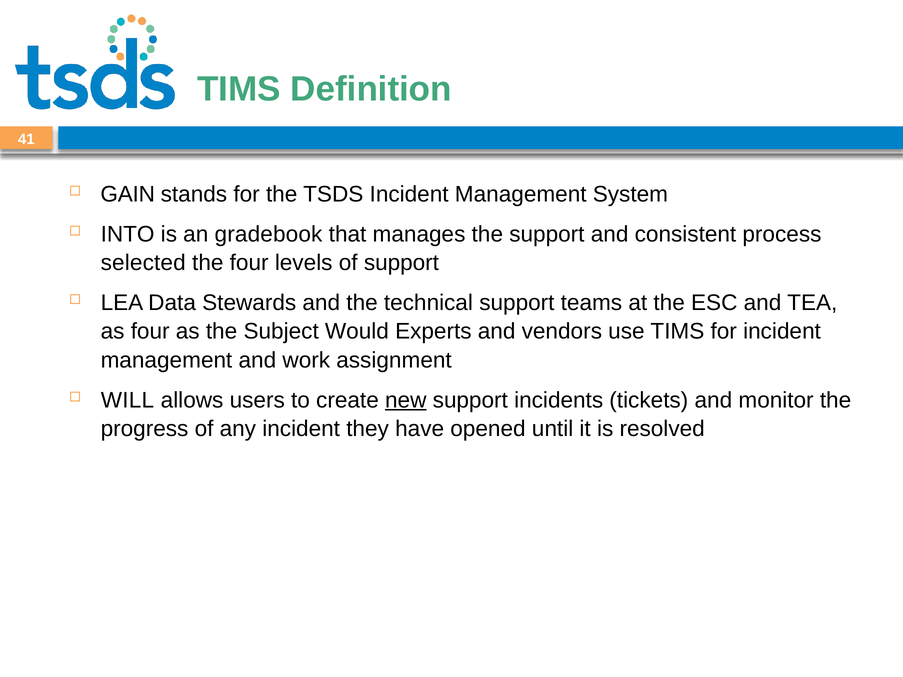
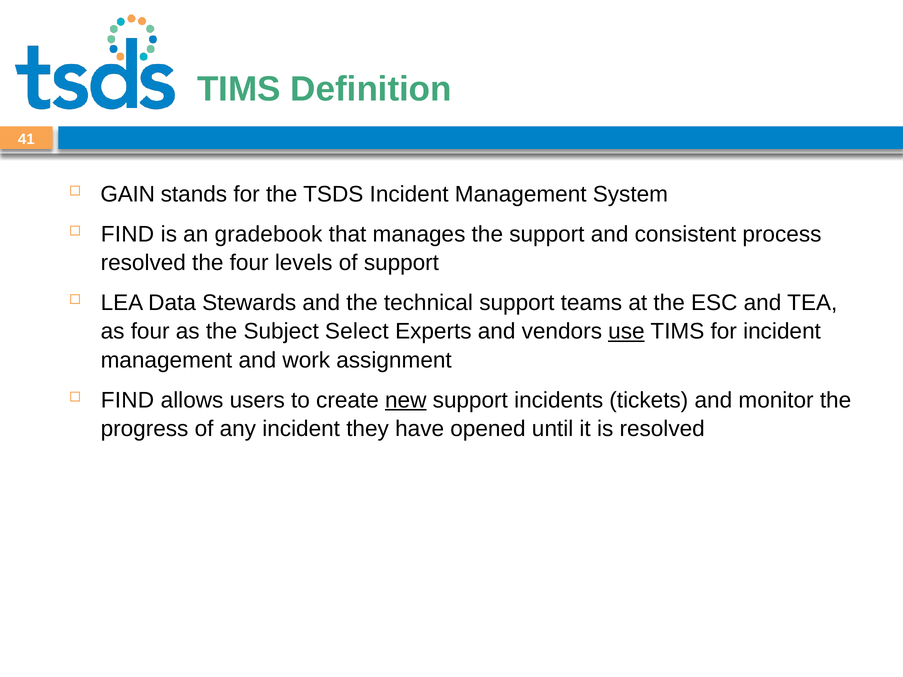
INTO at (128, 234): INTO -> FIND
selected at (143, 263): selected -> resolved
Would: Would -> Select
use underline: none -> present
WILL at (127, 400): WILL -> FIND
